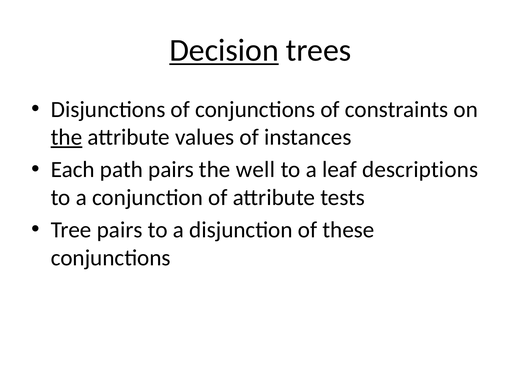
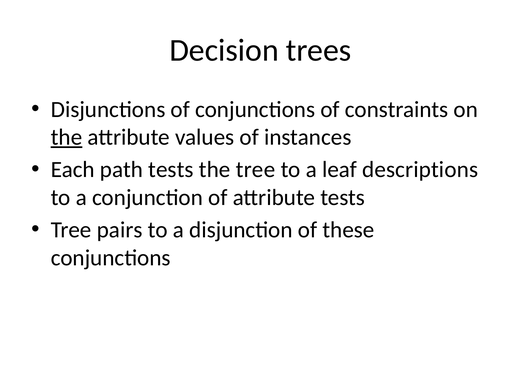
Decision underline: present -> none
path pairs: pairs -> tests
the well: well -> tree
